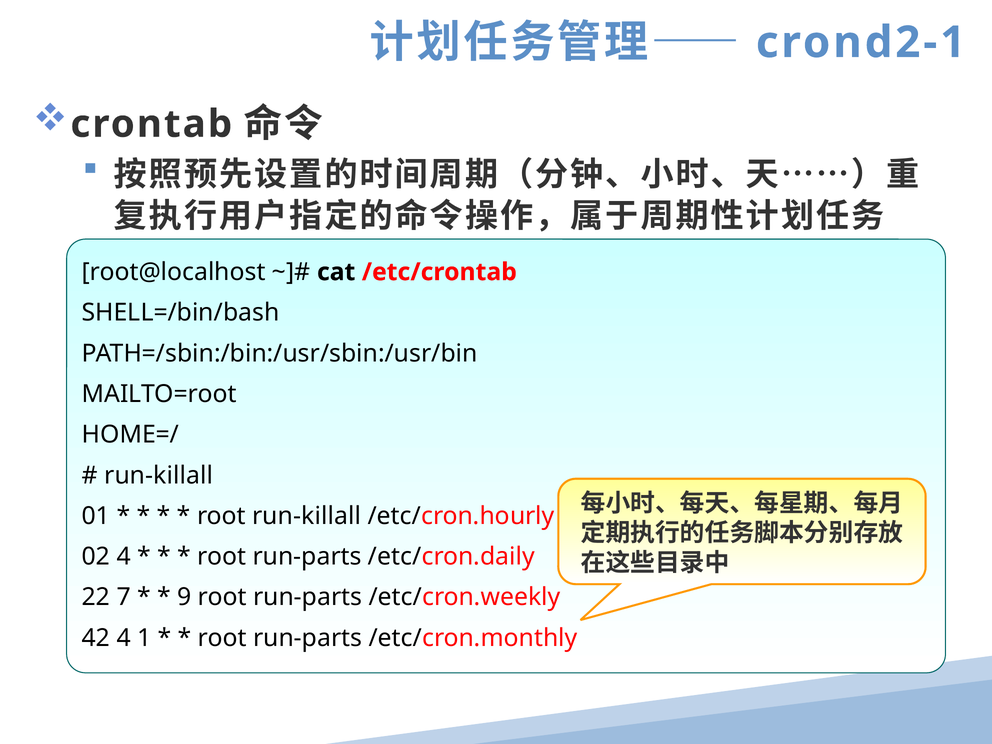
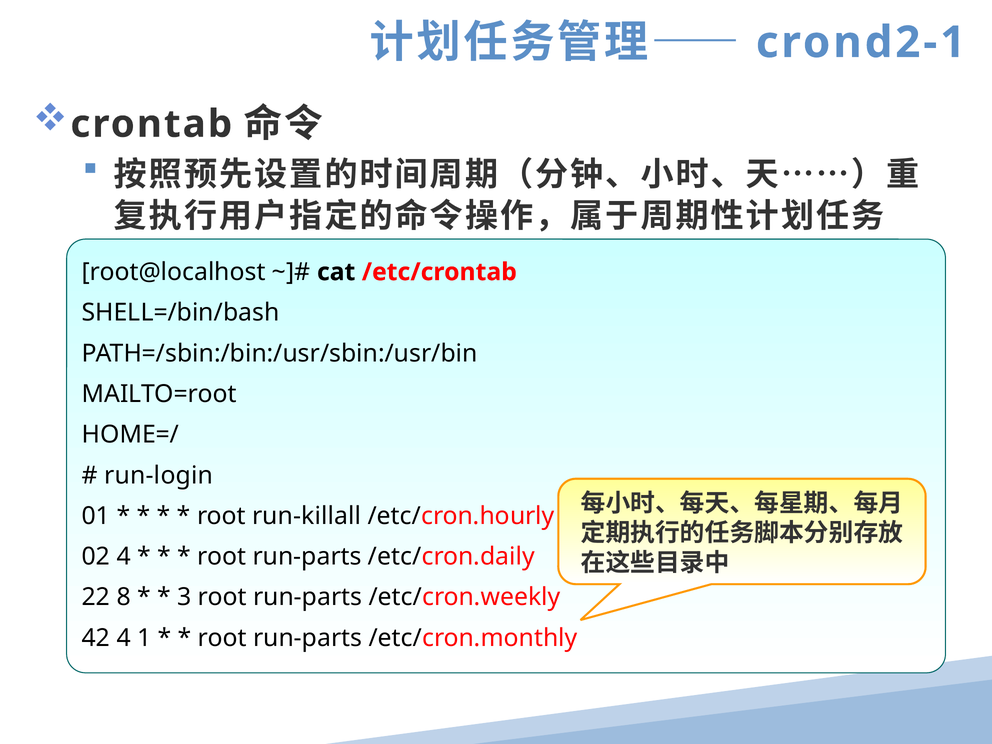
run-killall at (159, 475): run-killall -> run-login
7: 7 -> 8
9: 9 -> 3
